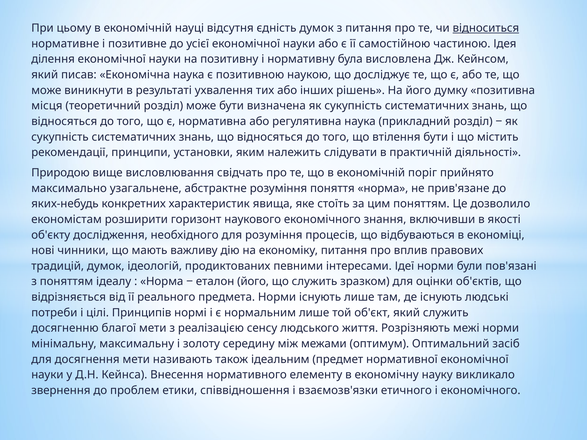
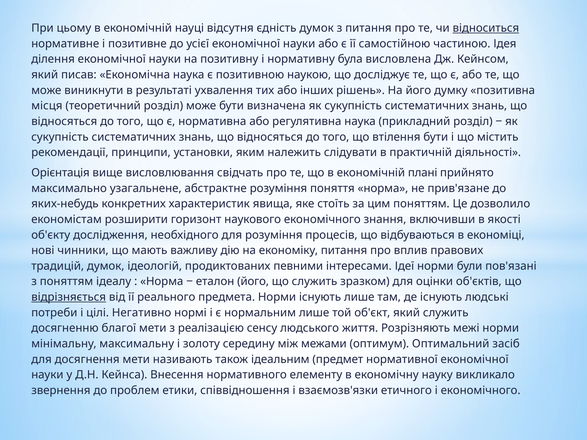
Природою: Природою -> Орієнтація
поріг: поріг -> плані
відрізняється underline: none -> present
Принципів: Принципів -> Негативно
